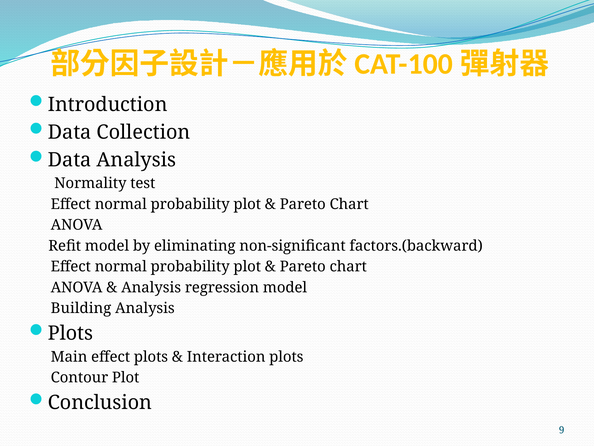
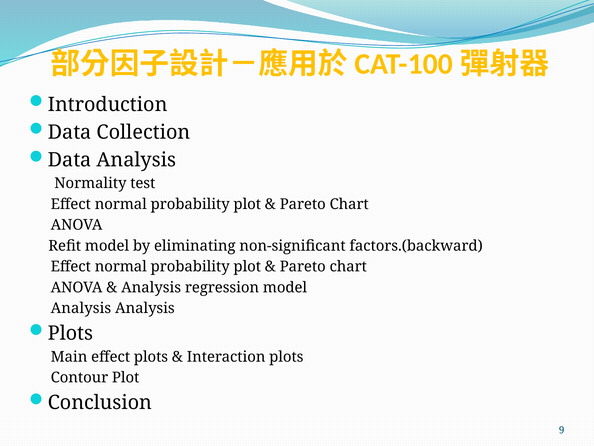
Building at (81, 308): Building -> Analysis
